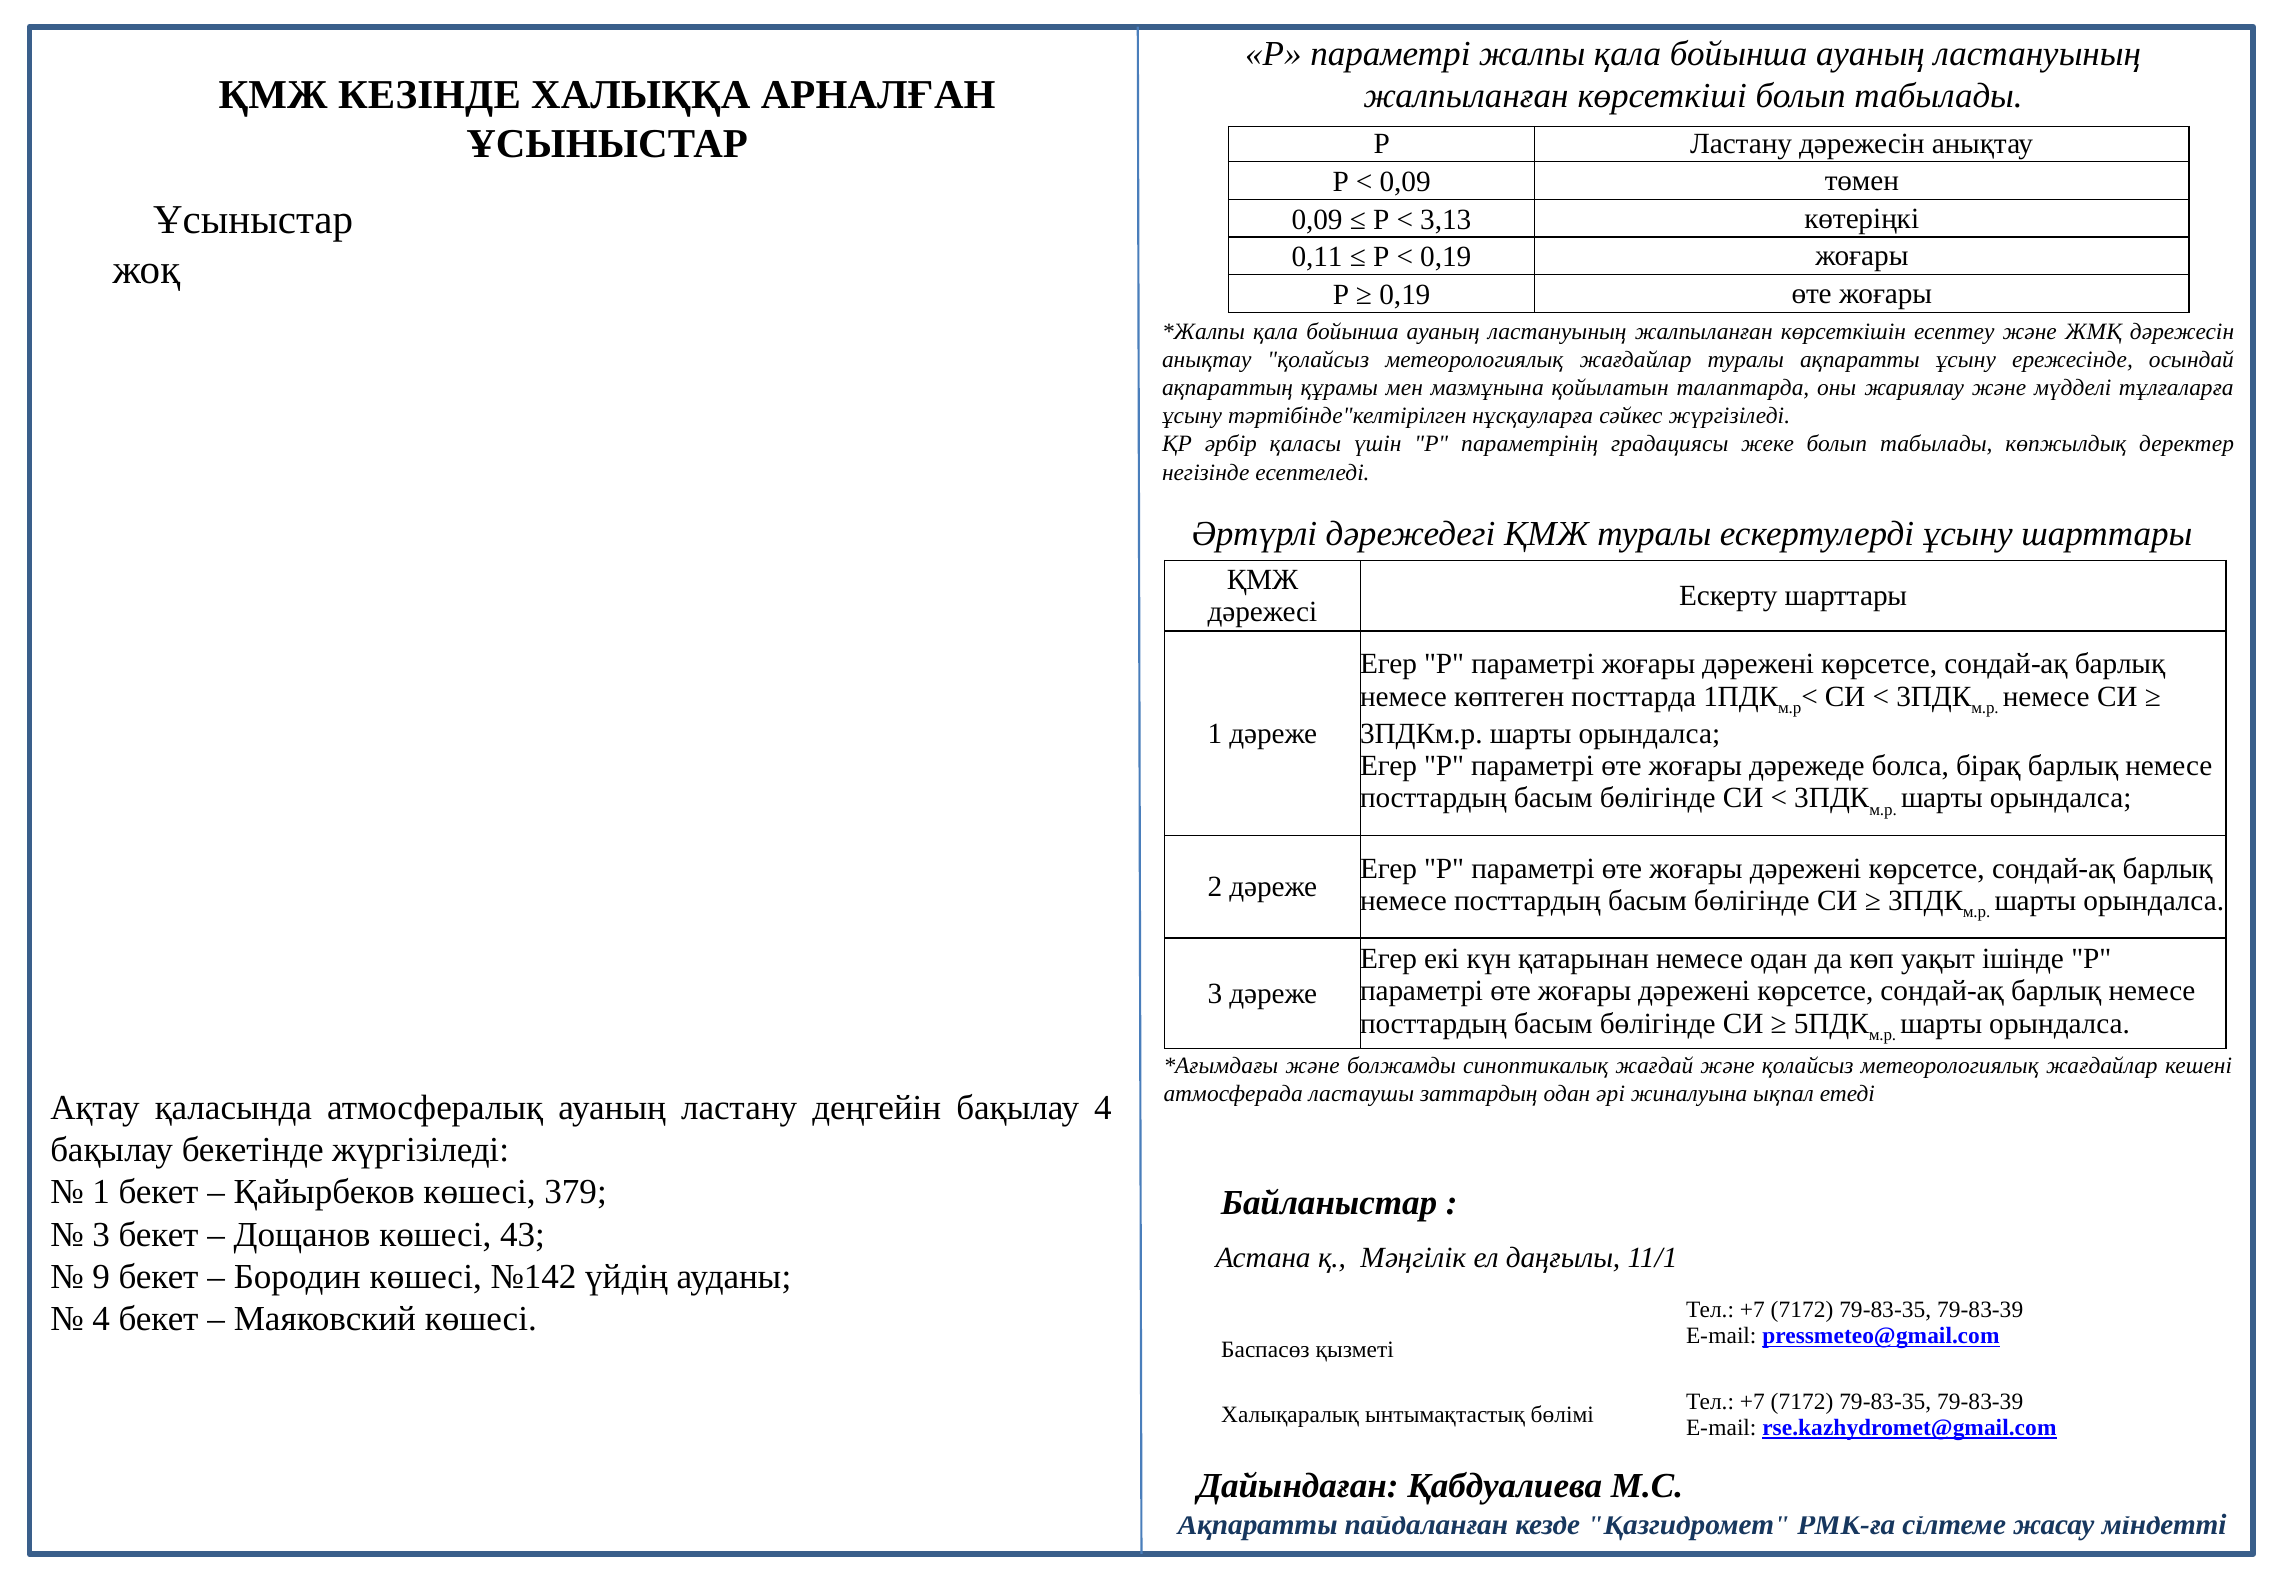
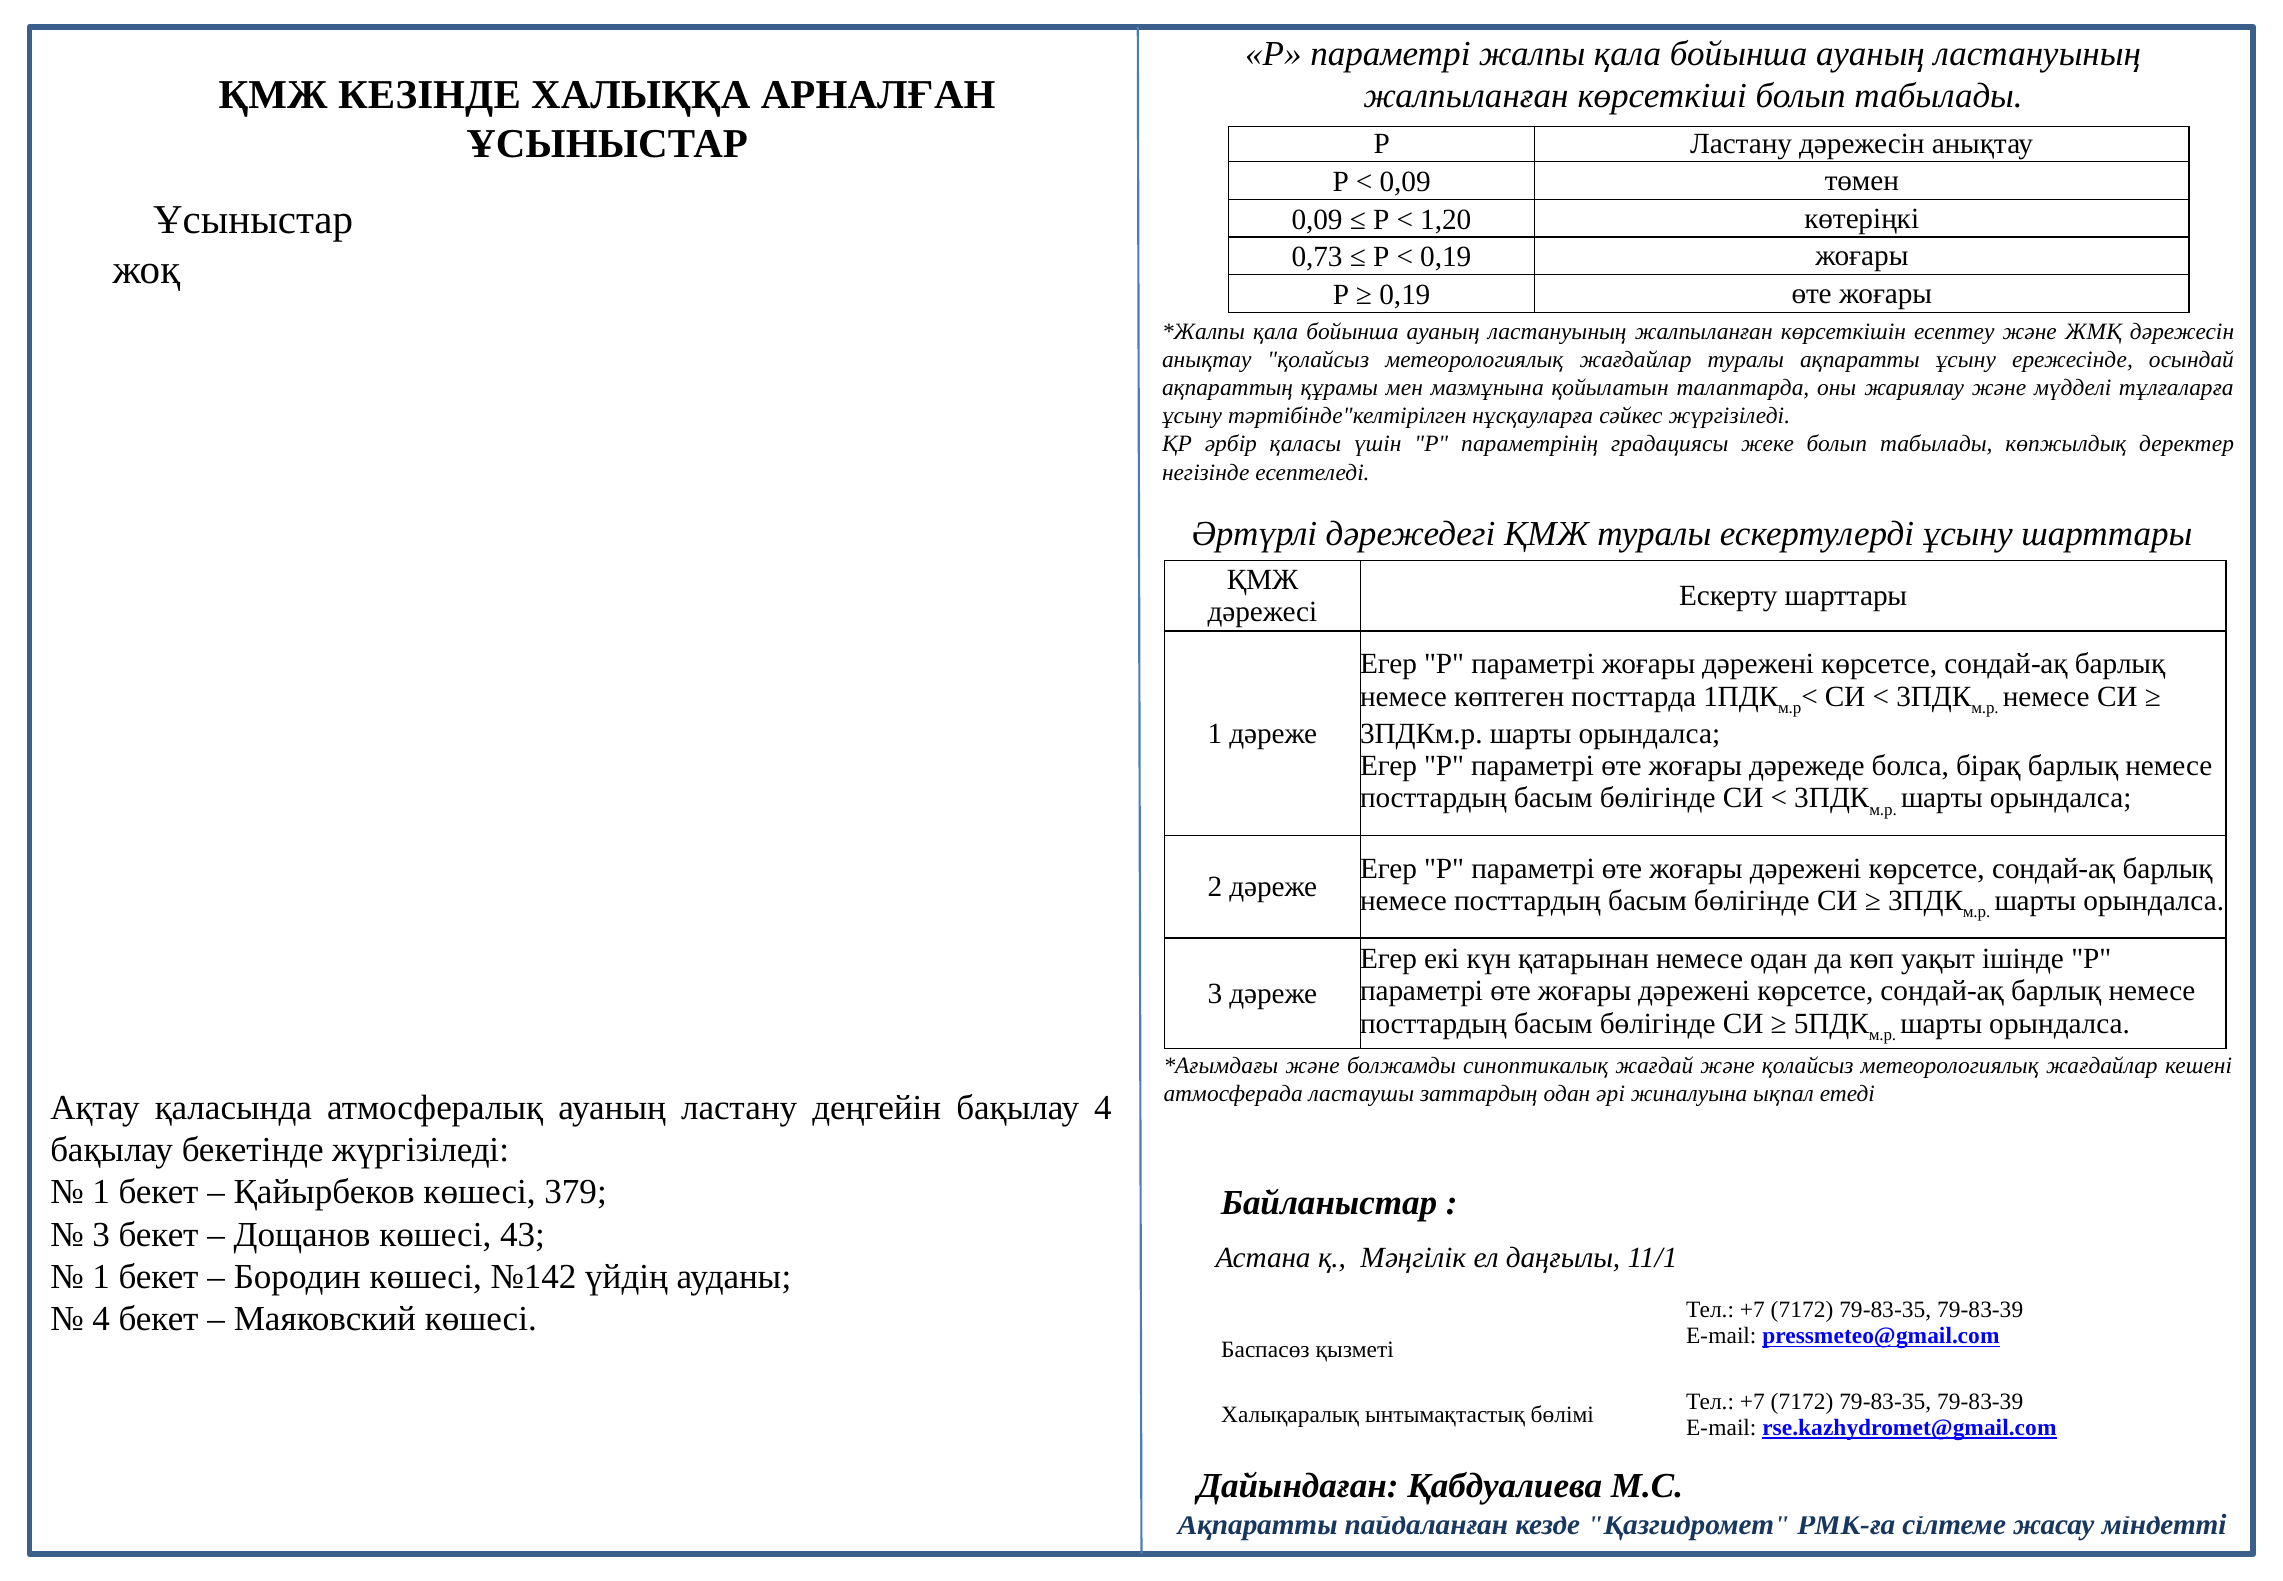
3,13: 3,13 -> 1,20
0,11: 0,11 -> 0,73
9 at (101, 1276): 9 -> 1
